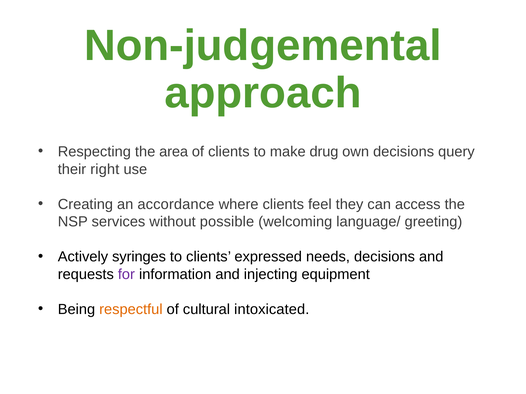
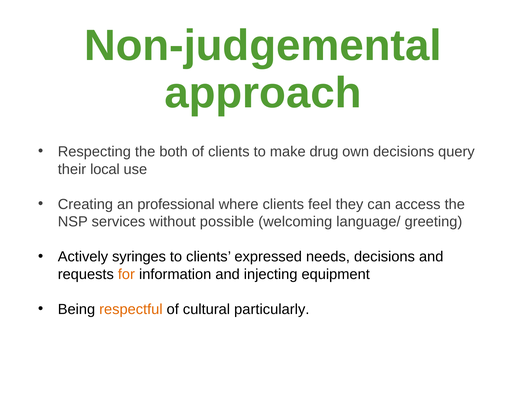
area: area -> both
right: right -> local
accordance: accordance -> professional
for colour: purple -> orange
intoxicated: intoxicated -> particularly
